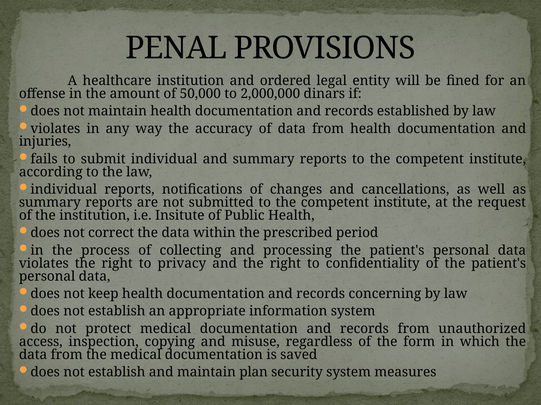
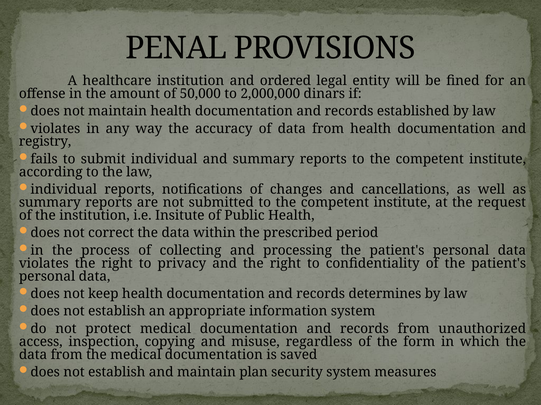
injuries: injuries -> registry
concerning: concerning -> determines
